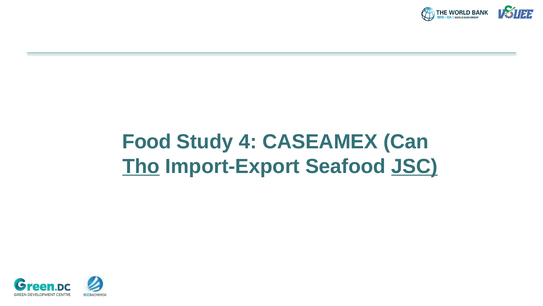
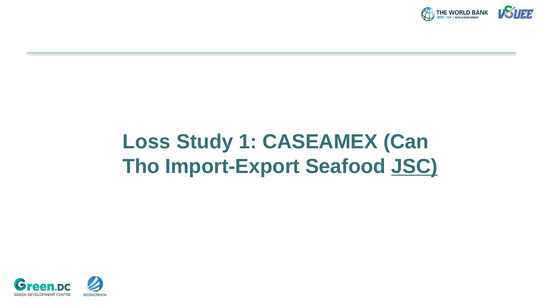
Food: Food -> Loss
4: 4 -> 1
Tho underline: present -> none
